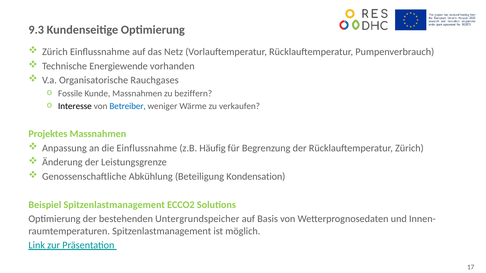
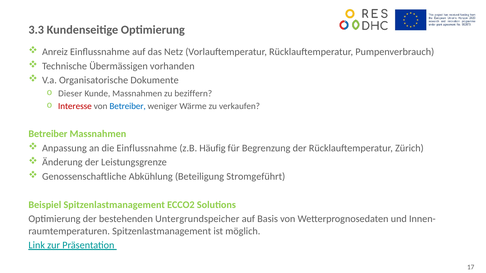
9.3: 9.3 -> 3.3
Zürich at (55, 52): Zürich -> Anreiz
Energiewende: Energiewende -> Übermässigen
Rauchgases: Rauchgases -> Dokumente
Fossile: Fossile -> Dieser
Interesse colour: black -> red
Projektes at (48, 134): Projektes -> Betreiber
Kondensation: Kondensation -> Stromgeführt
